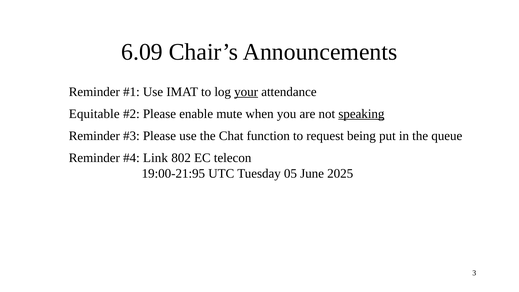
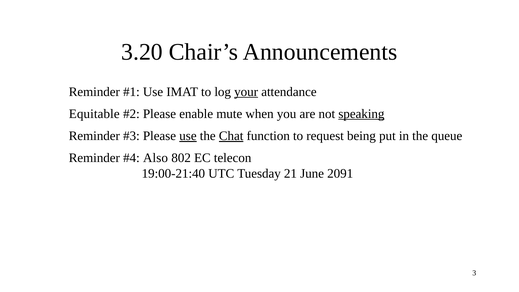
6.09: 6.09 -> 3.20
use at (188, 136) underline: none -> present
Chat underline: none -> present
Link: Link -> Also
19:00-21:95: 19:00-21:95 -> 19:00-21:40
05: 05 -> 21
2025: 2025 -> 2091
